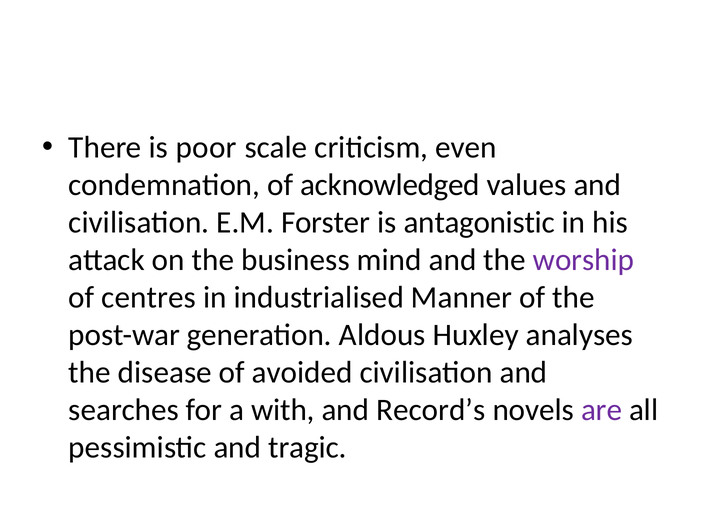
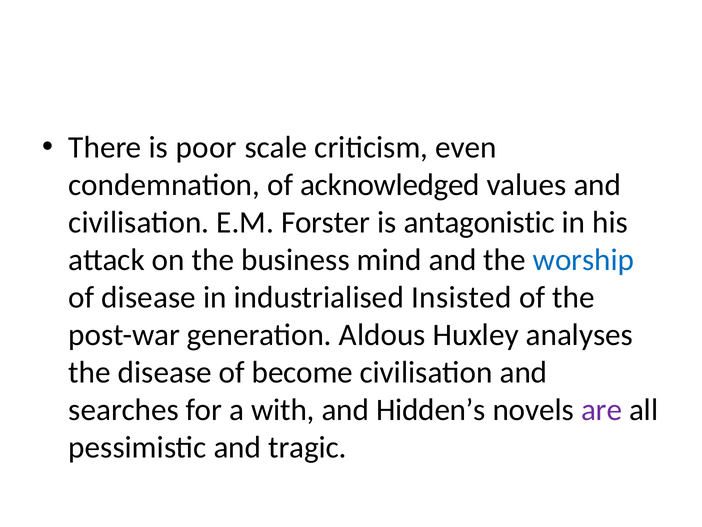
worship colour: purple -> blue
of centres: centres -> disease
Manner: Manner -> Insisted
avoided: avoided -> become
Record’s: Record’s -> Hidden’s
